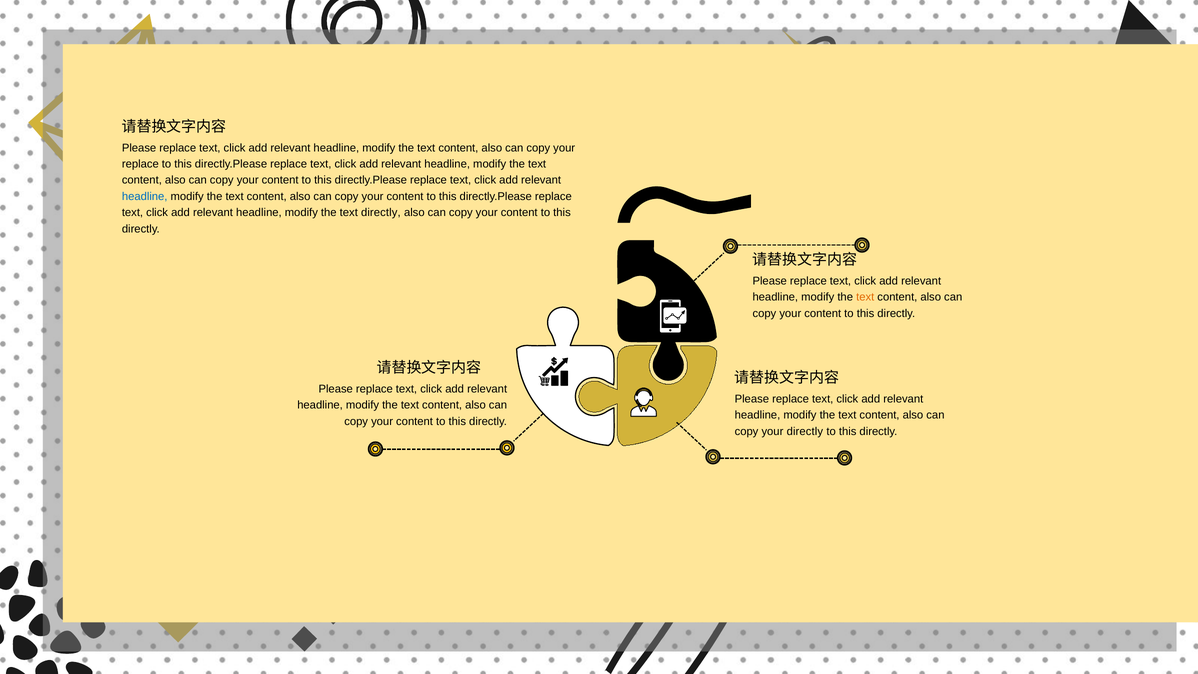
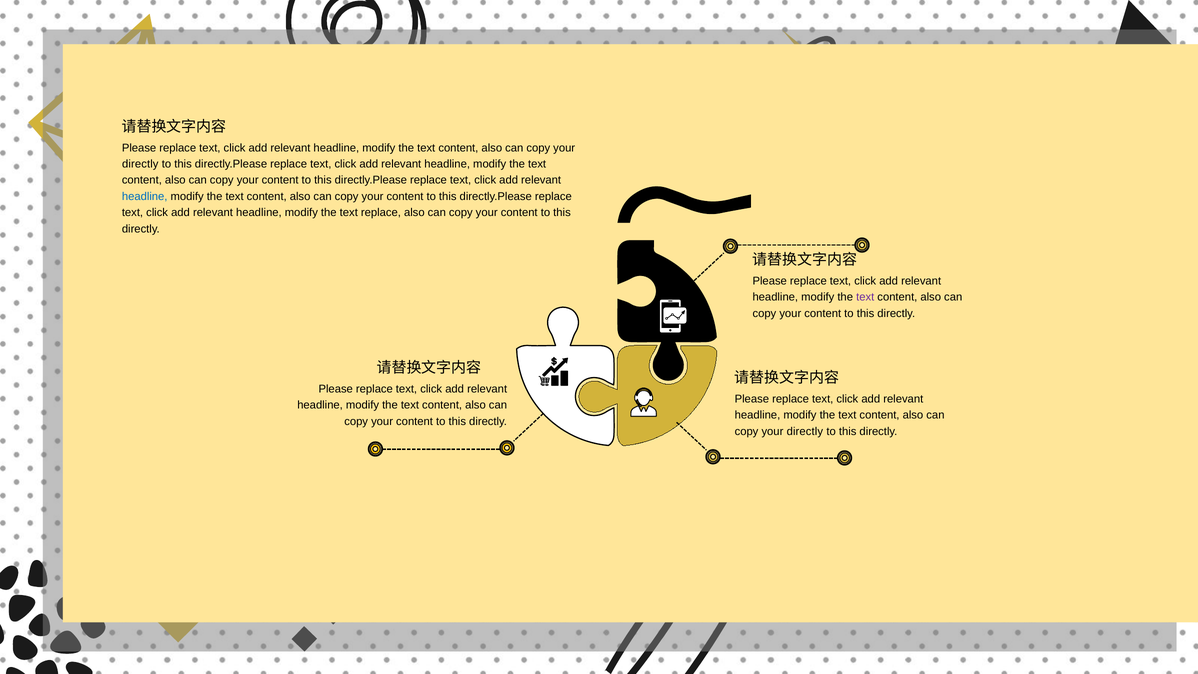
replace at (140, 164): replace -> directly
text directly: directly -> replace
text at (865, 297) colour: orange -> purple
